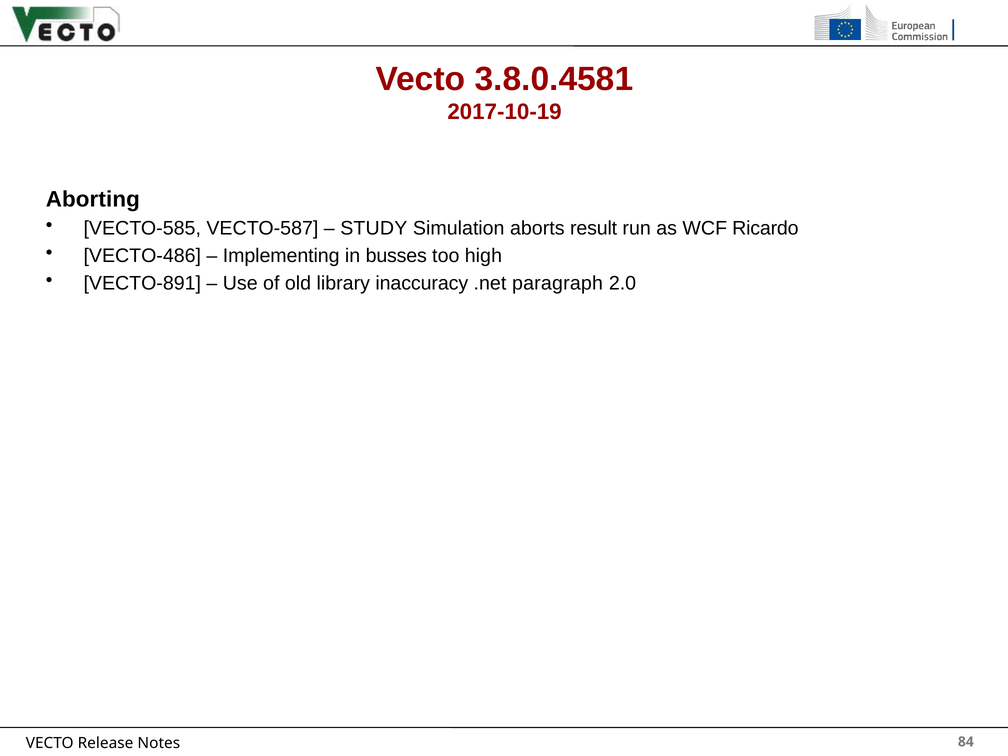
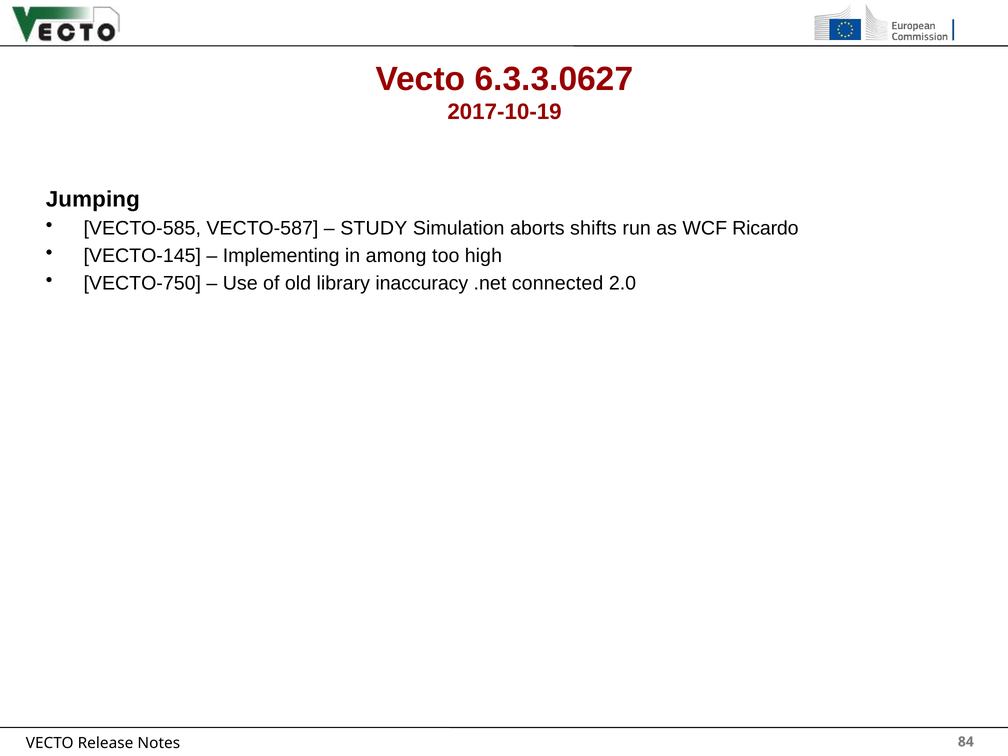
3.8.0.4581: 3.8.0.4581 -> 6.3.3.0627
Aborting: Aborting -> Jumping
result: result -> shifts
VECTO-486: VECTO-486 -> VECTO-145
busses: busses -> among
VECTO-891: VECTO-891 -> VECTO-750
paragraph: paragraph -> connected
